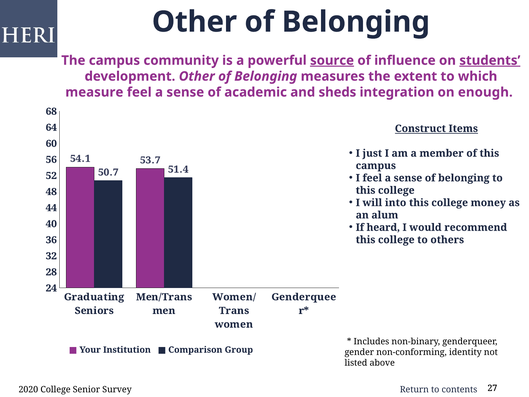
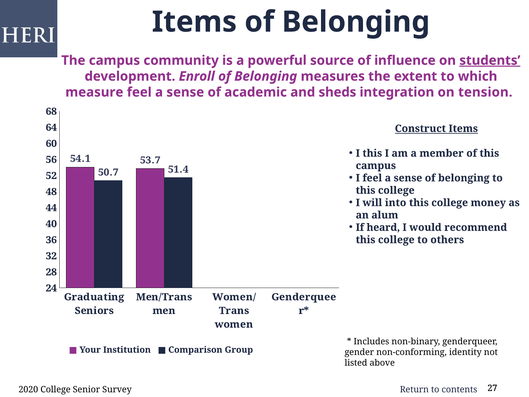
Other at (194, 22): Other -> Items
source underline: present -> none
development Other: Other -> Enroll
enough: enough -> tension
I just: just -> this
